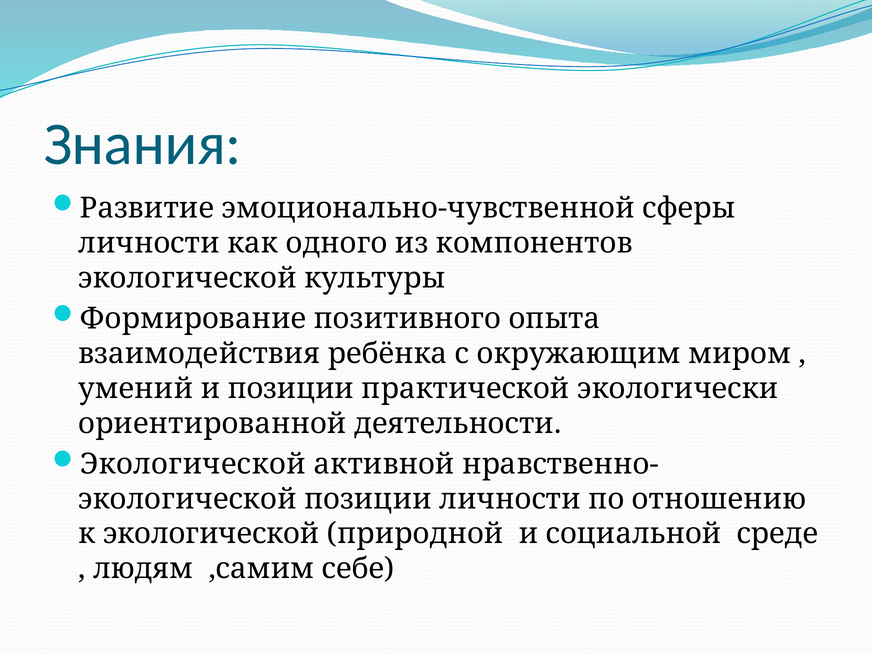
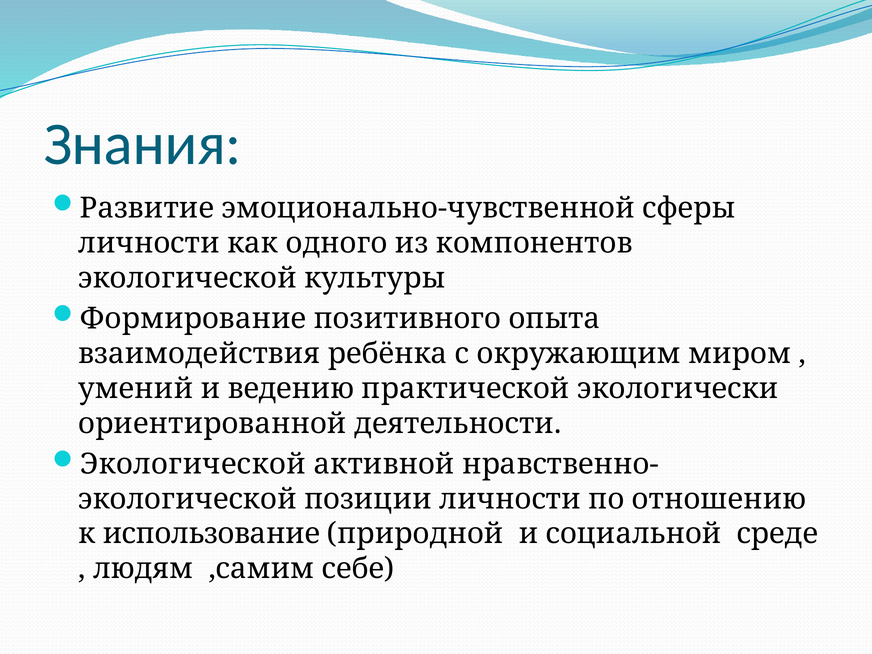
и позиции: позиции -> ведению
к экологической: экологической -> использование
